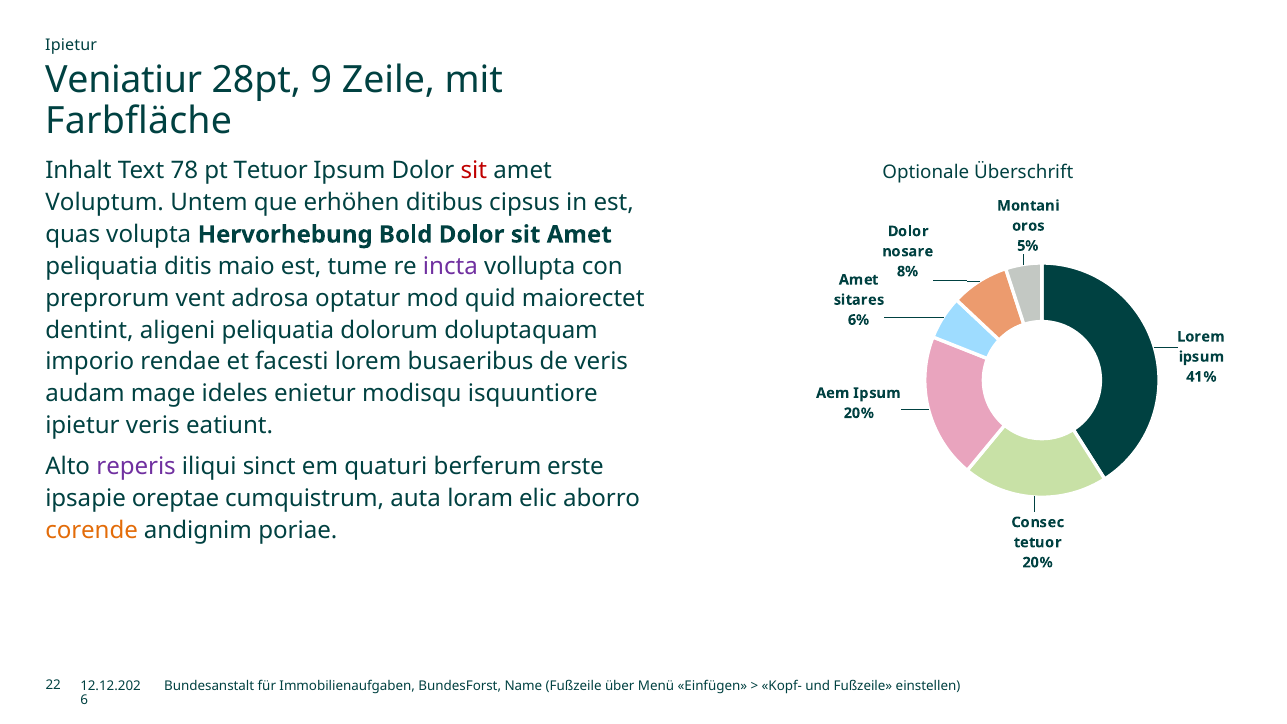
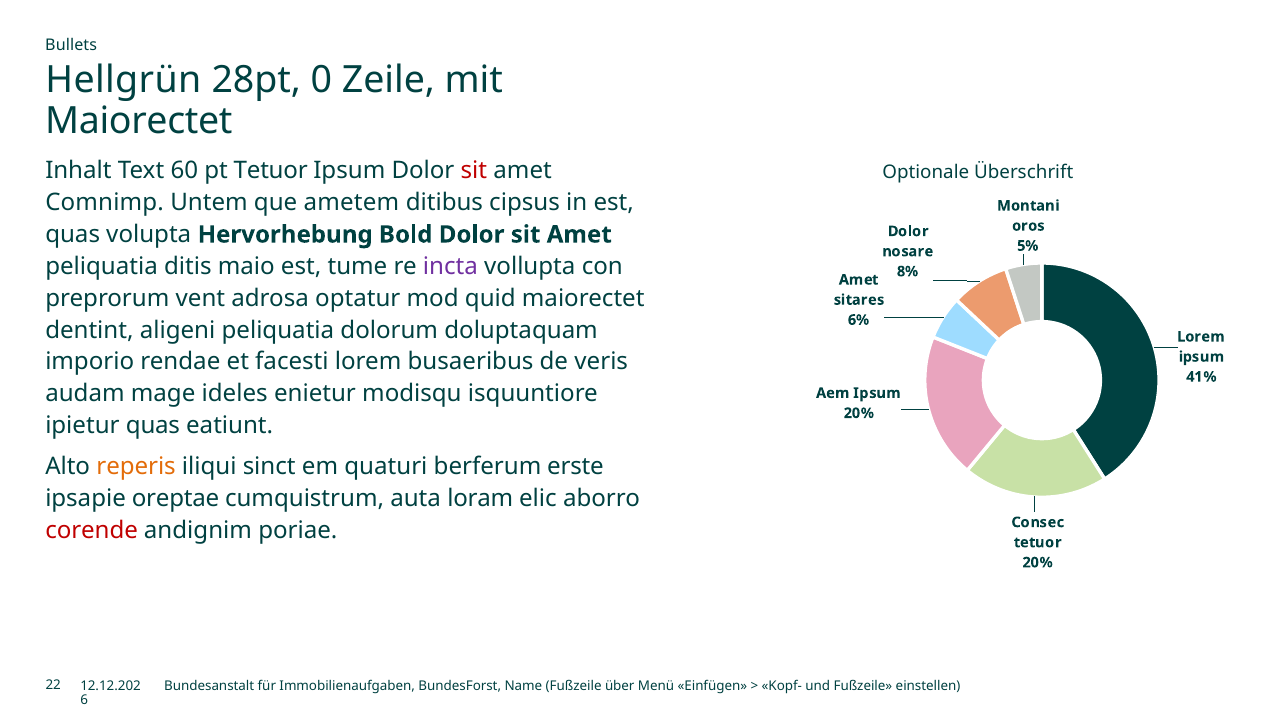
Ipietur at (71, 45): Ipietur -> Bullets
Veniatiur: Veniatiur -> Hellgrün
9: 9 -> 0
Farbfläche at (139, 121): Farbfläche -> Maiorectet
78: 78 -> 60
Voluptum: Voluptum -> Comnimp
erhöhen: erhöhen -> ametem
ipietur veris: veris -> quas
reperis colour: purple -> orange
corende colour: orange -> red
